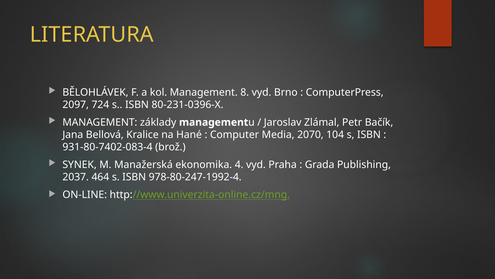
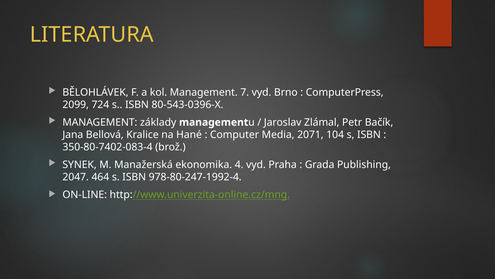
8: 8 -> 7
2097: 2097 -> 2099
80-231-0396-X: 80-231-0396-X -> 80-543-0396-X
2070: 2070 -> 2071
931-80-7402-083-4: 931-80-7402-083-4 -> 350-80-7402-083-4
2037: 2037 -> 2047
